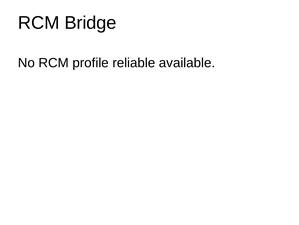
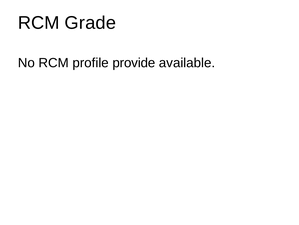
Bridge: Bridge -> Grade
reliable: reliable -> provide
